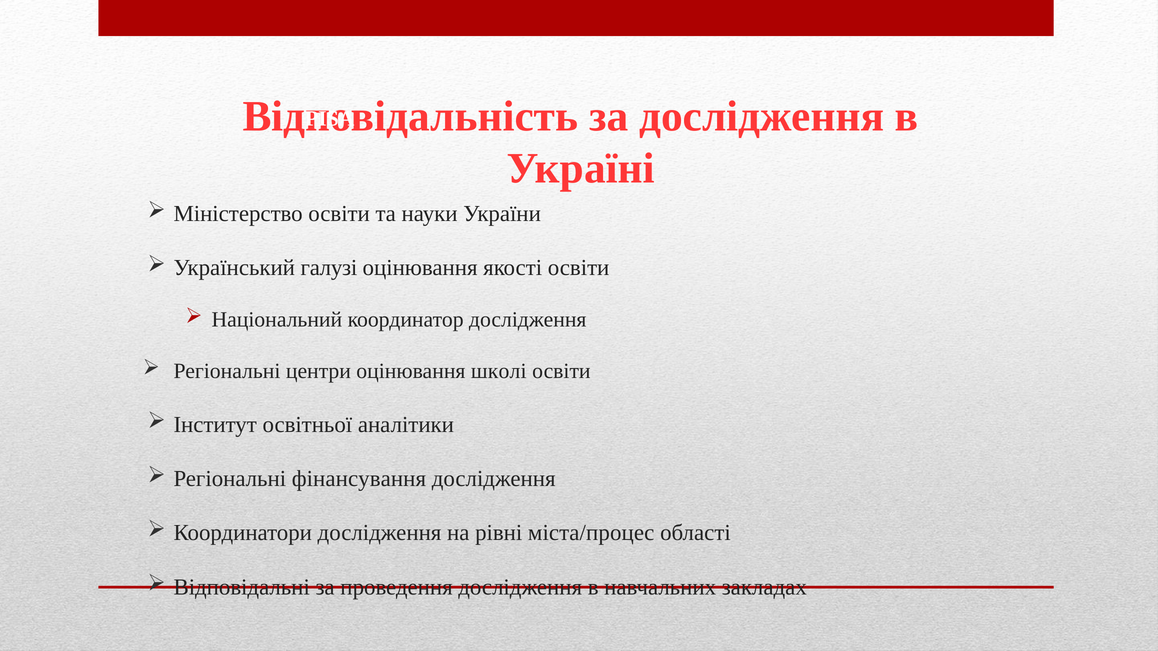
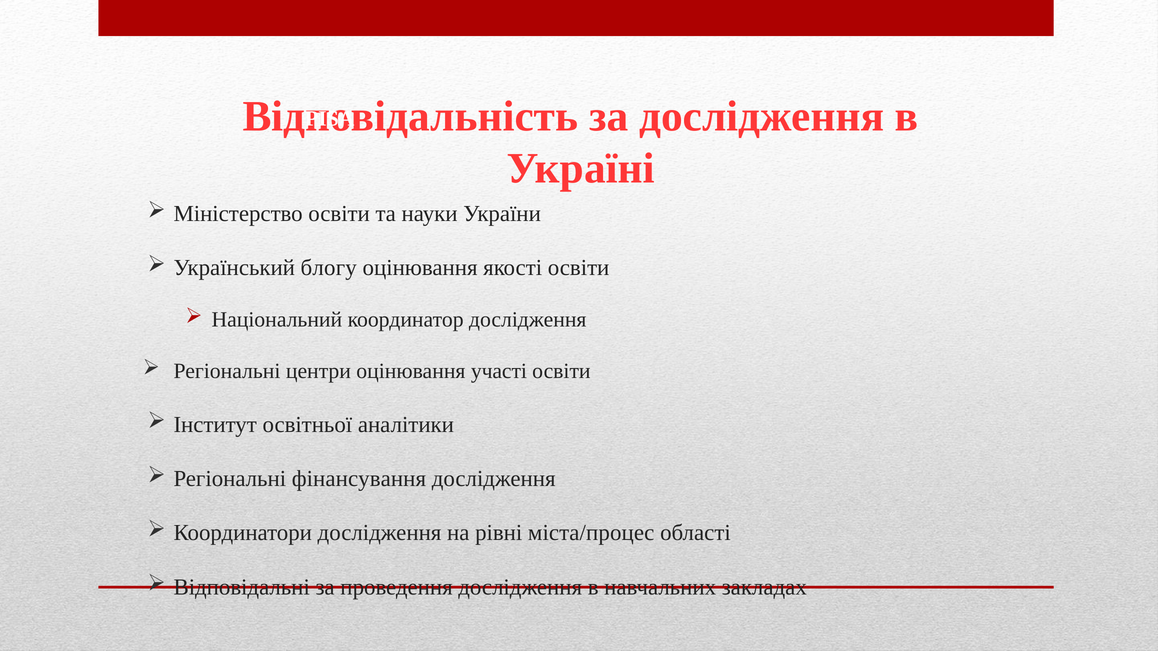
галузі: галузі -> блогу
школі: школі -> участі
